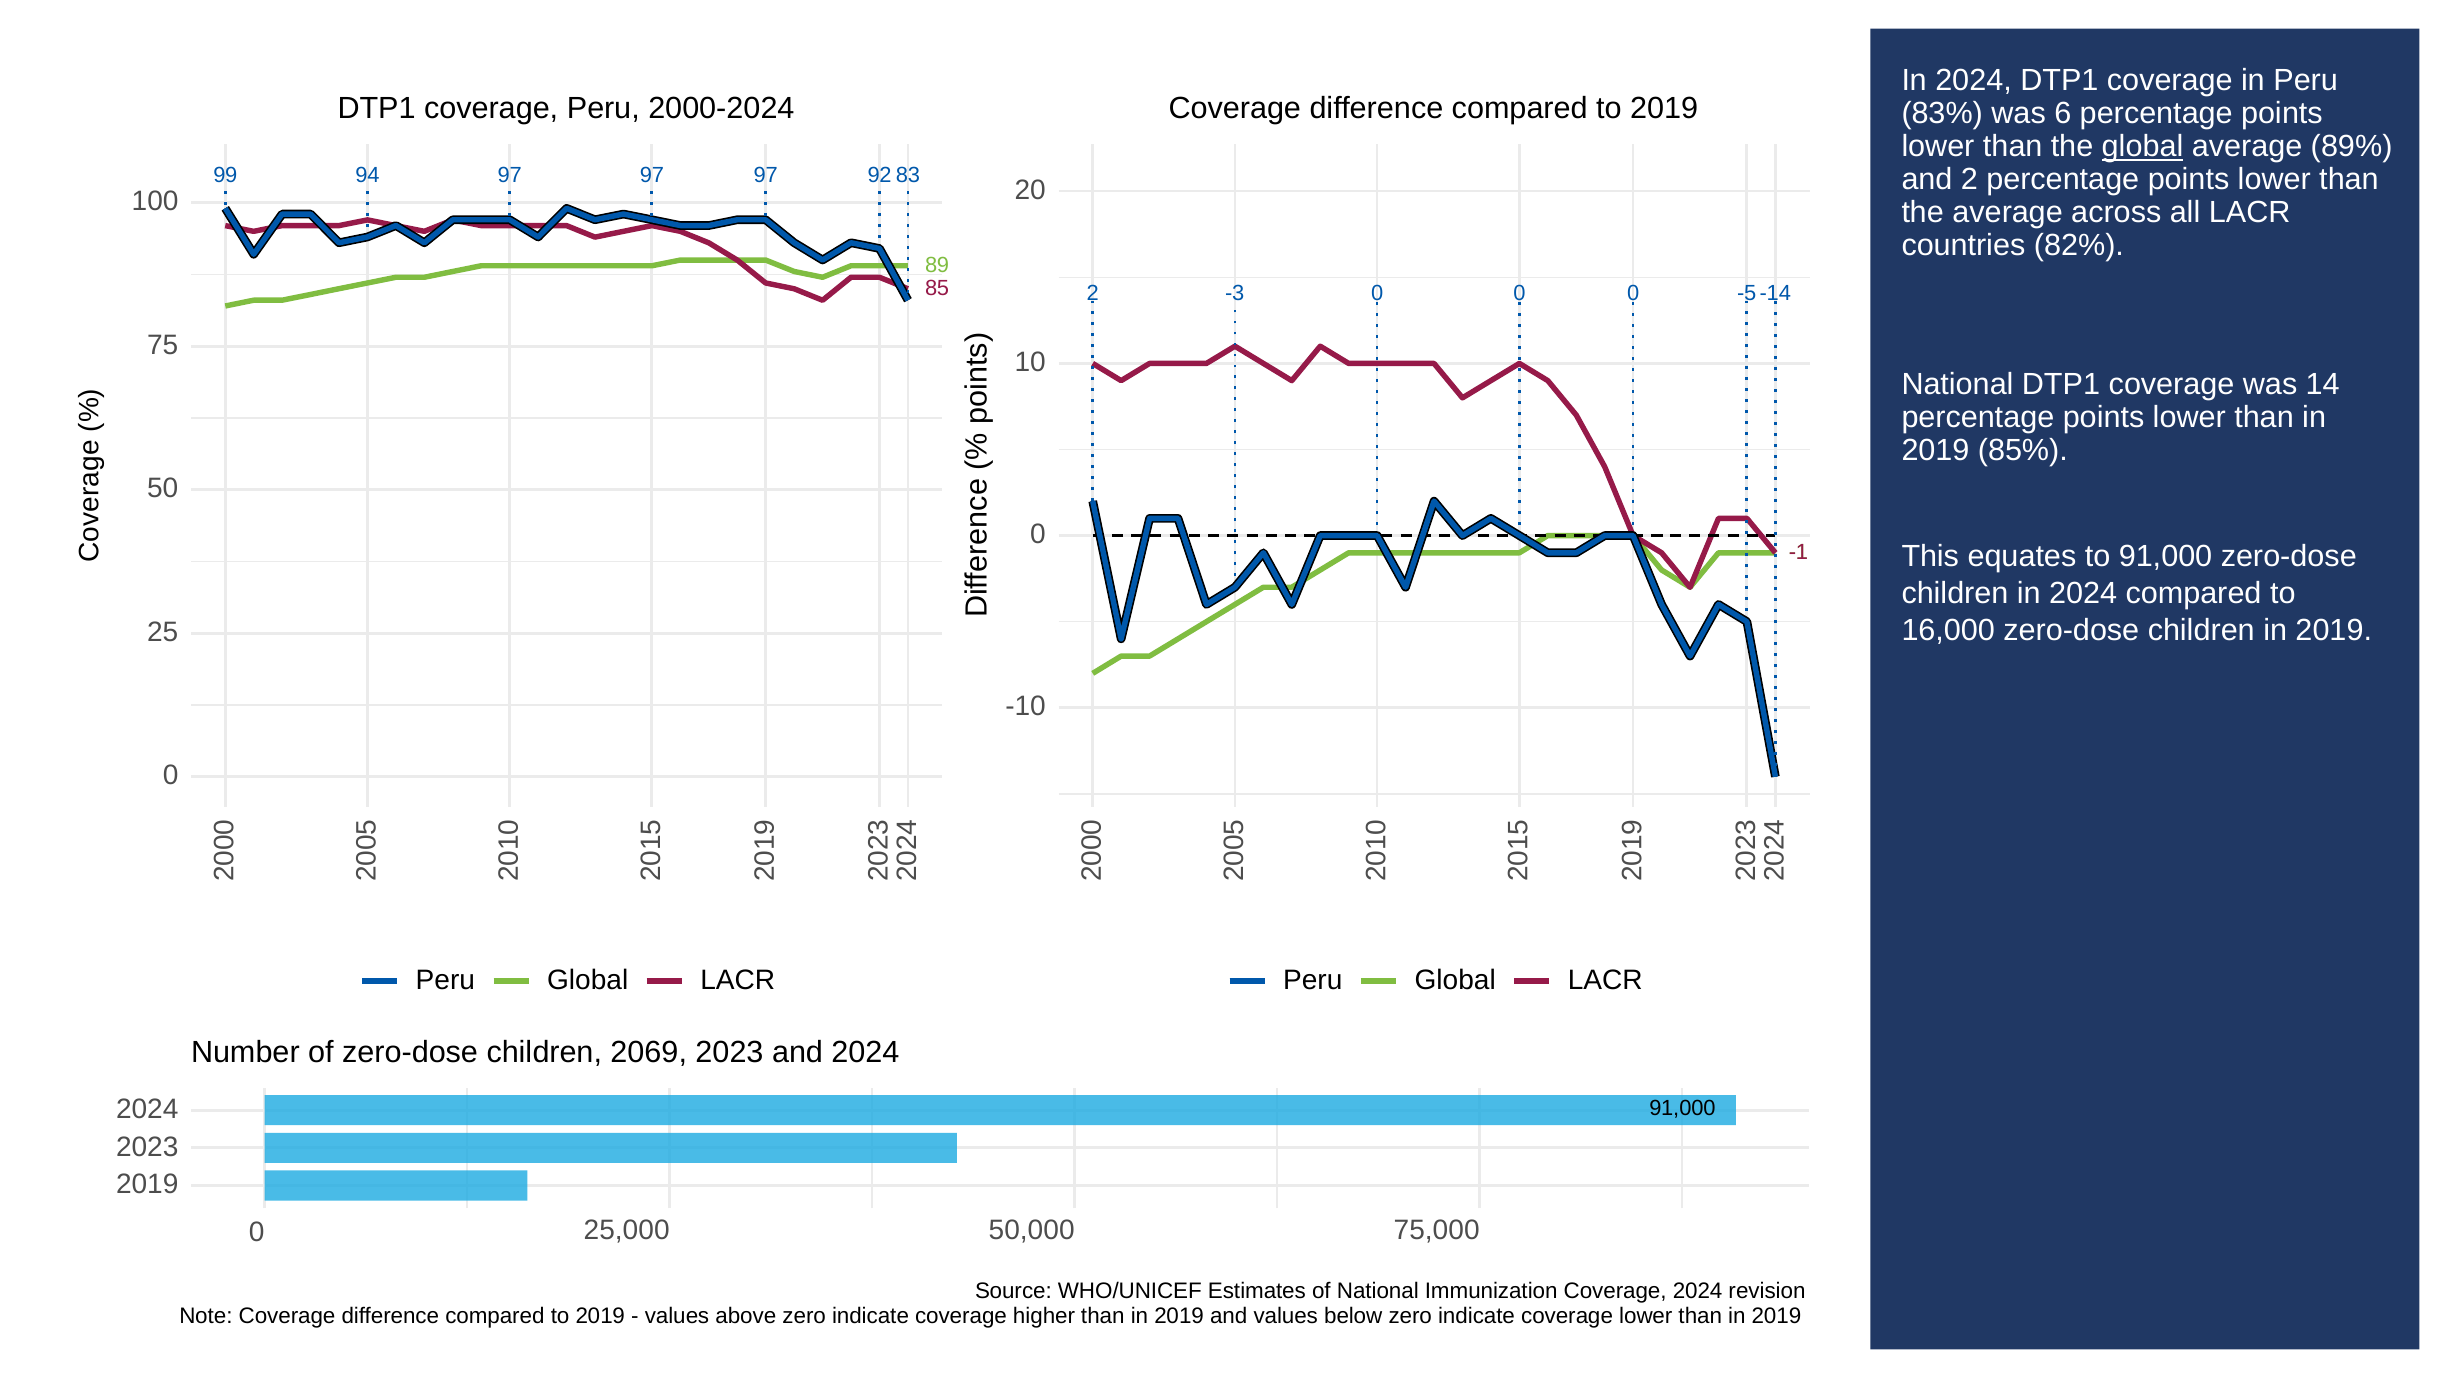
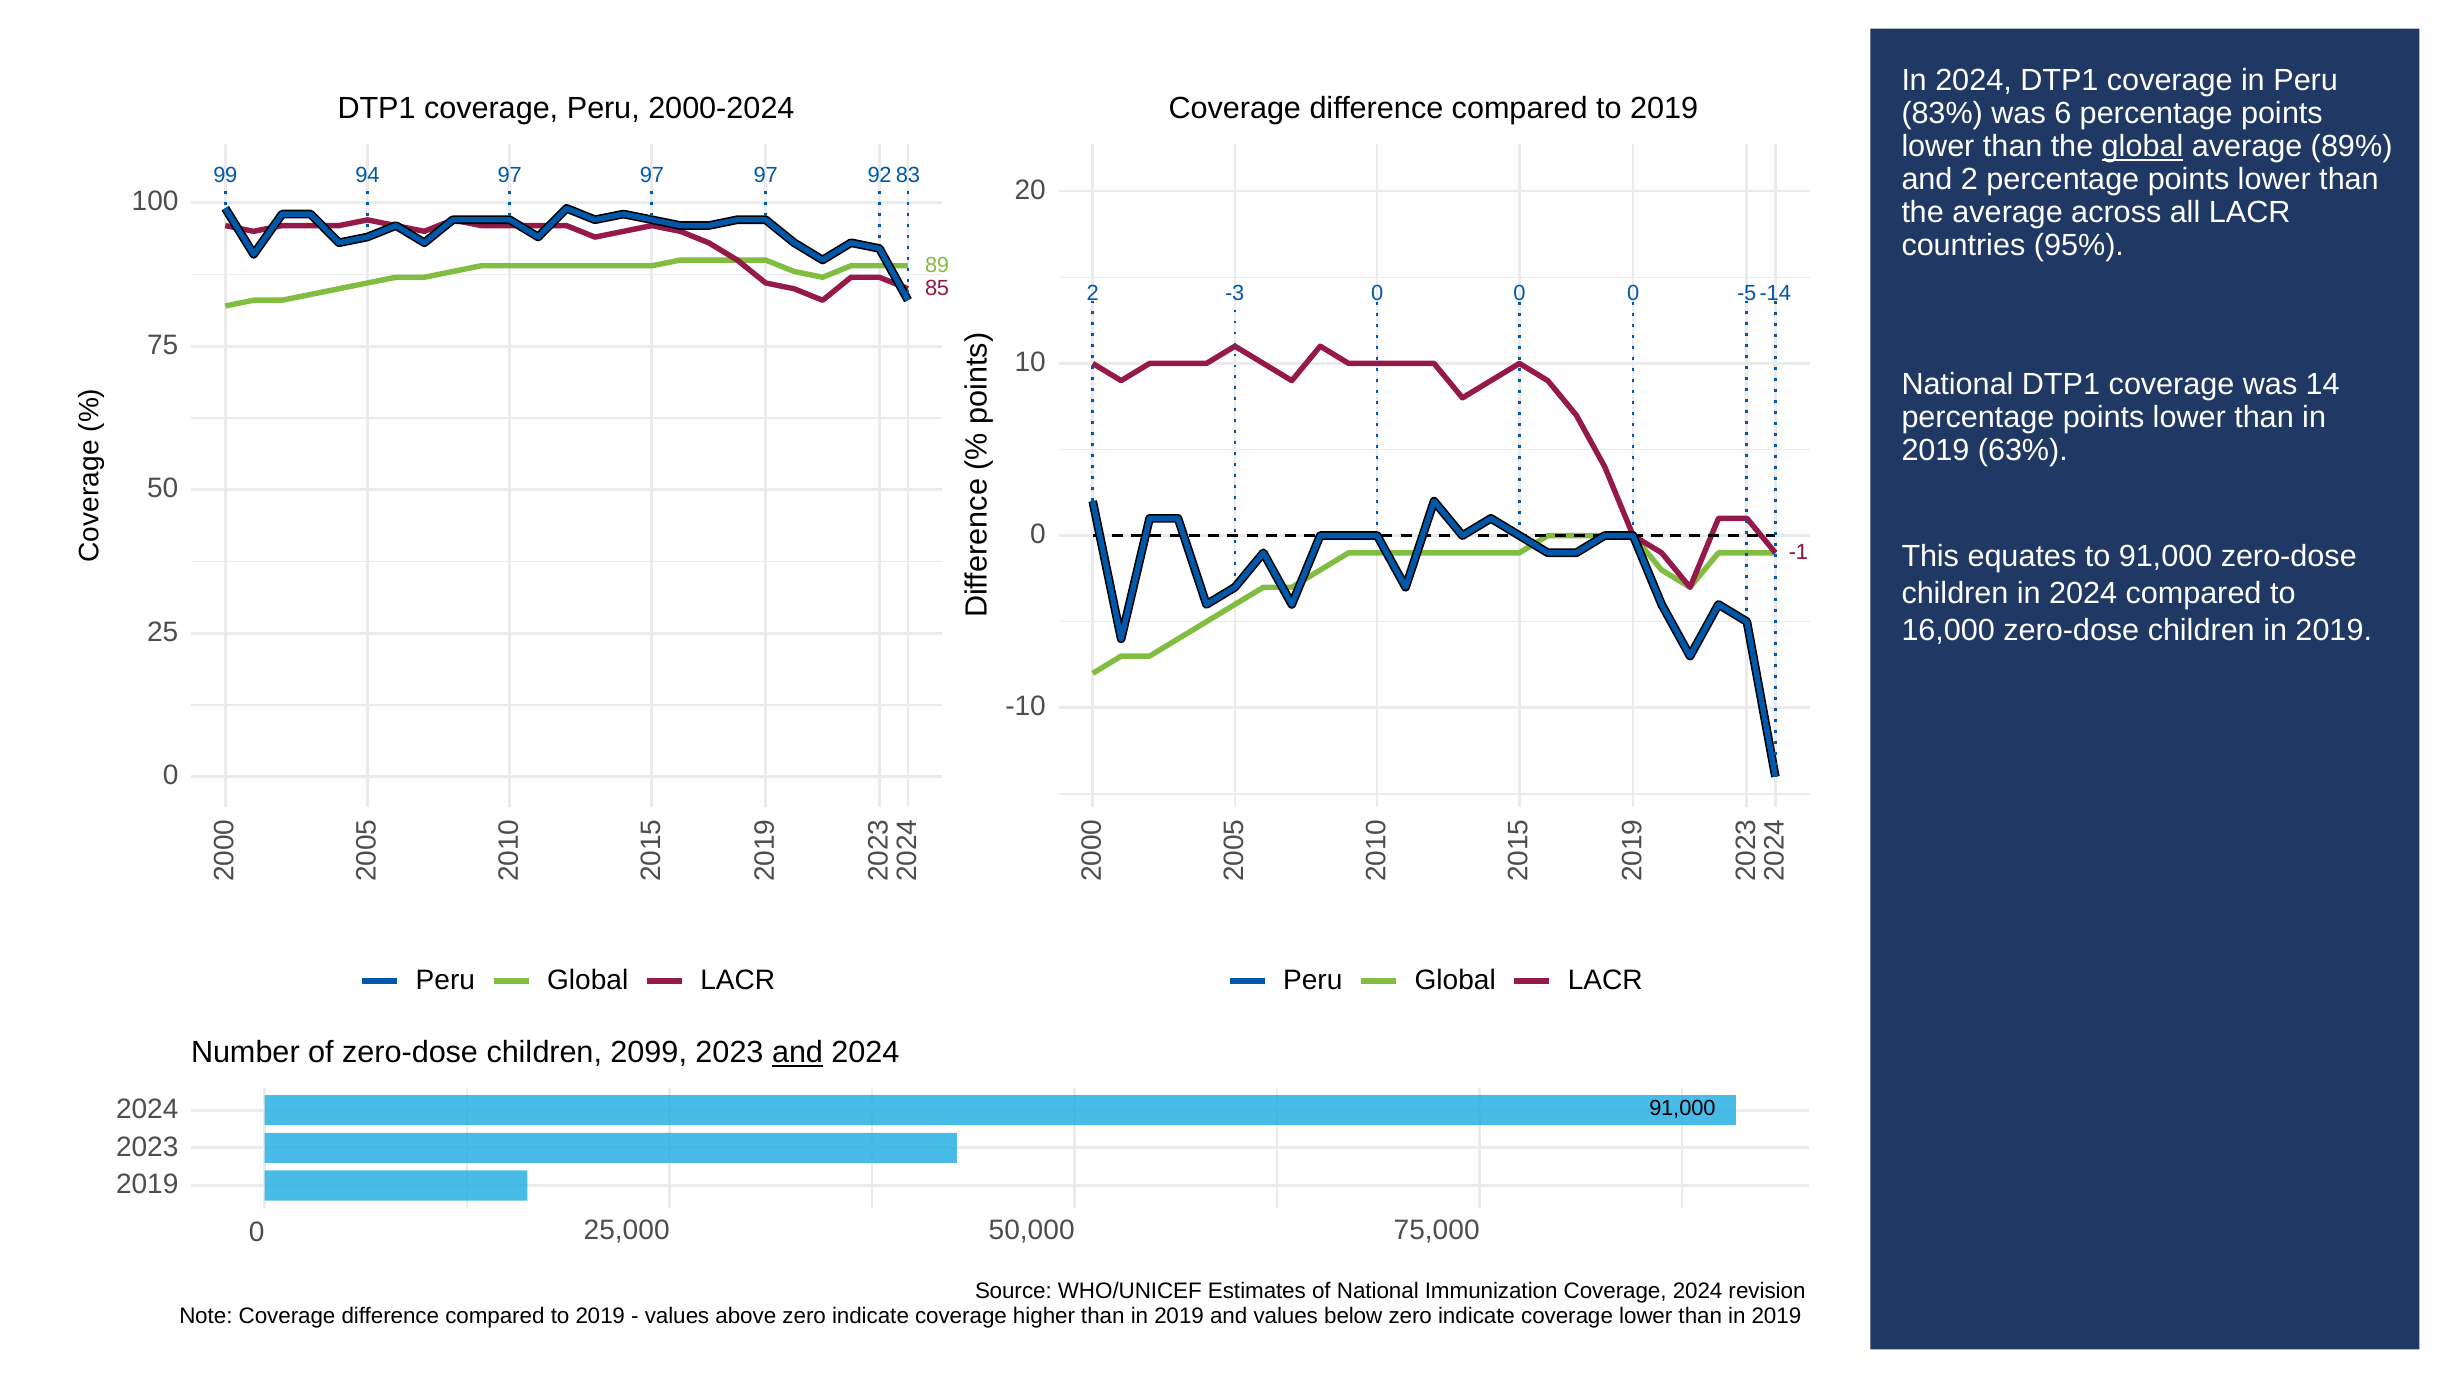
82%: 82% -> 95%
85%: 85% -> 63%
2069: 2069 -> 2099
and at (798, 1053) underline: none -> present
